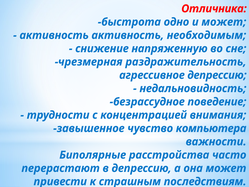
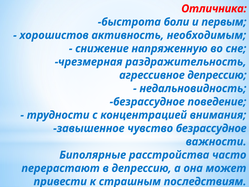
одно: одно -> боли
и может: может -> первым
активность at (54, 35): активность -> хорошистов
чувство компьютера: компьютера -> безрассудное
